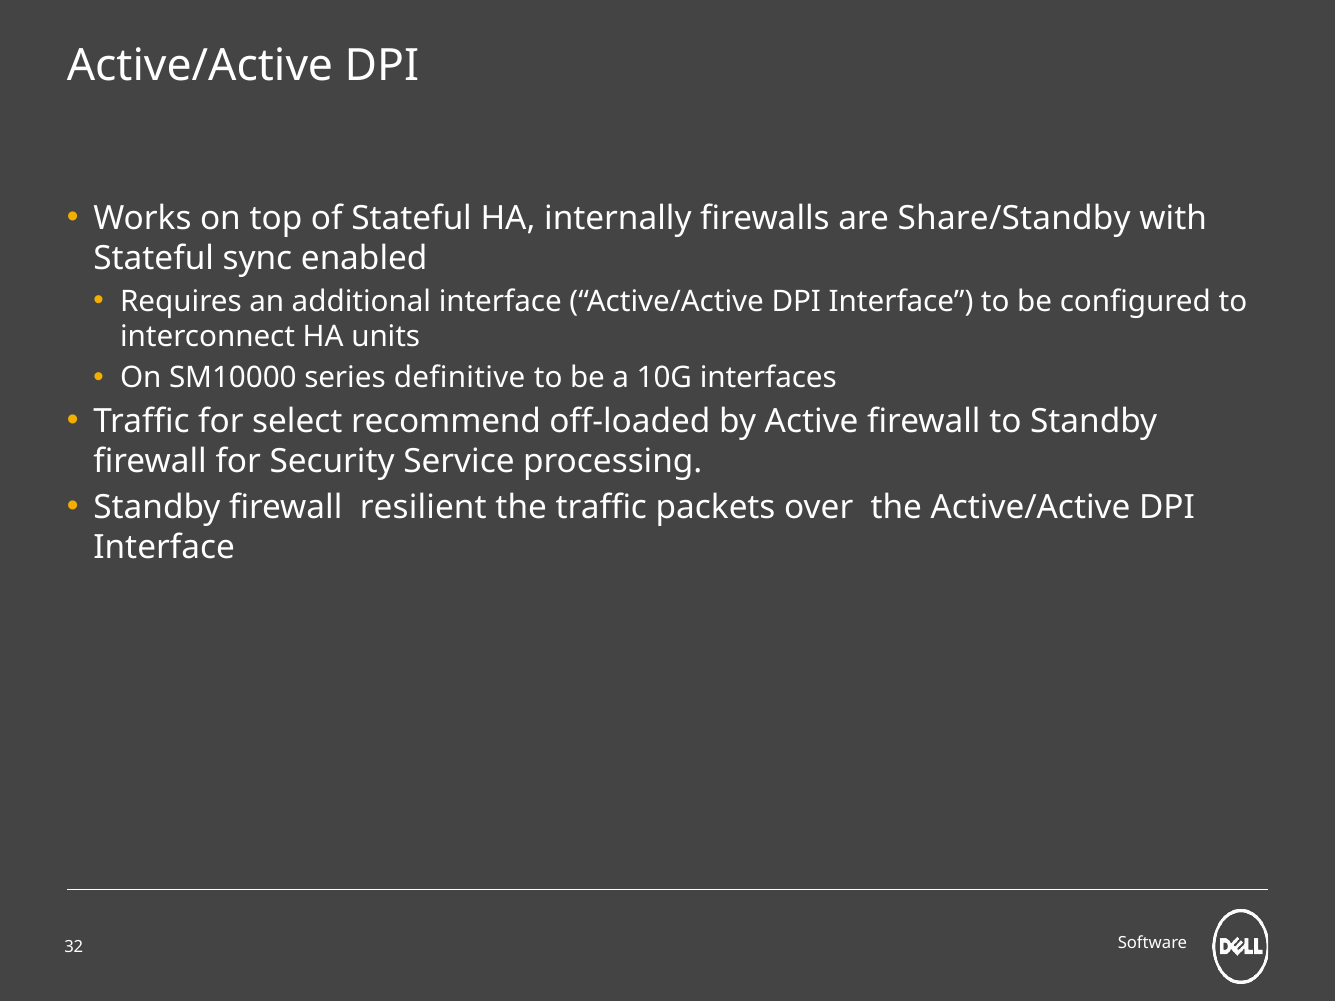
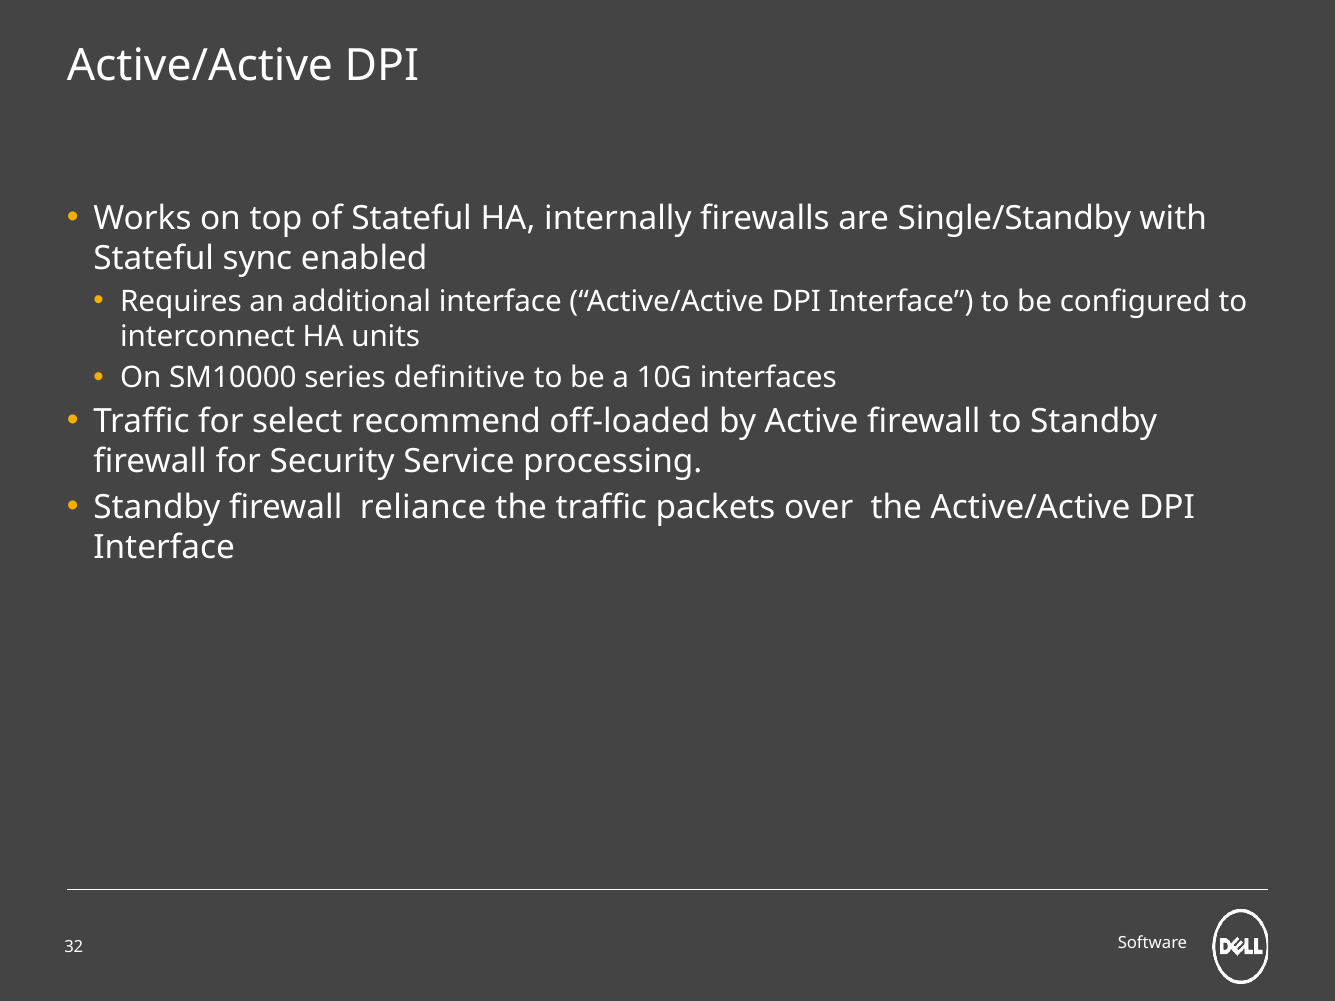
Share/Standby: Share/Standby -> Single/Standby
resilient: resilient -> reliance
